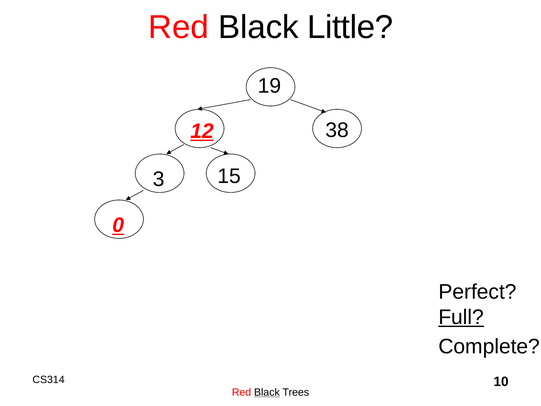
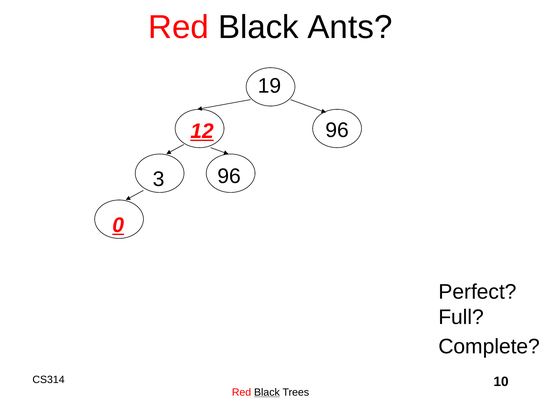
Little: Little -> Ants
12 38: 38 -> 96
3 15: 15 -> 96
Full underline: present -> none
